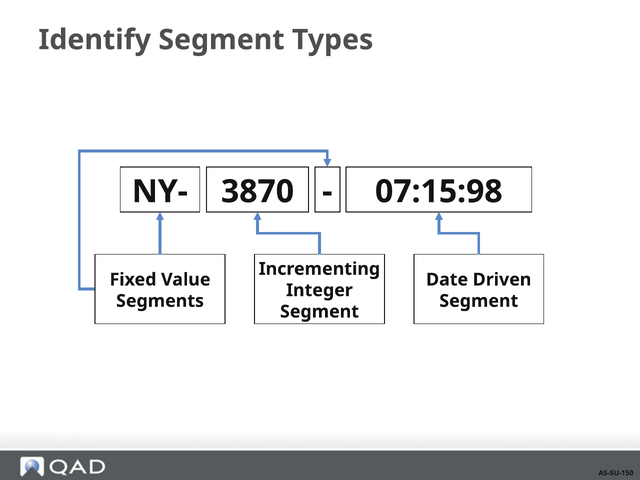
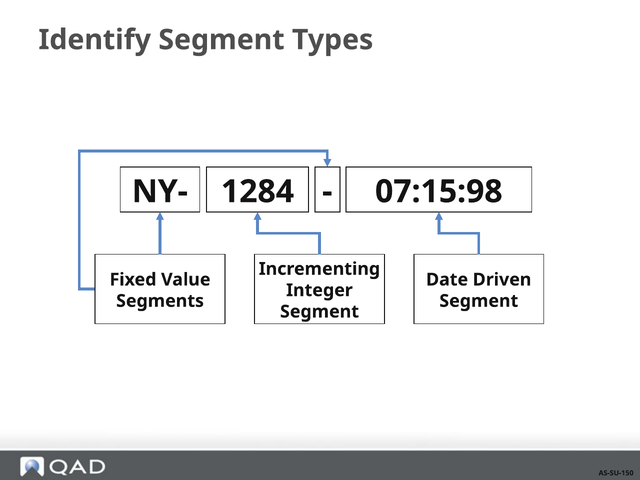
3870: 3870 -> 1284
